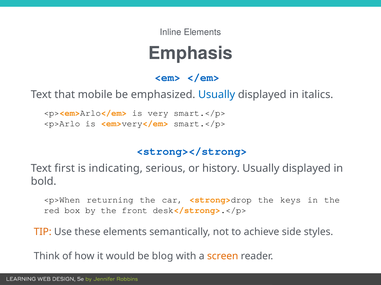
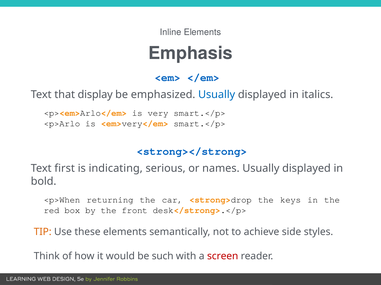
mobile: mobile -> display
history: history -> names
blog: blog -> such
screen colour: orange -> red
